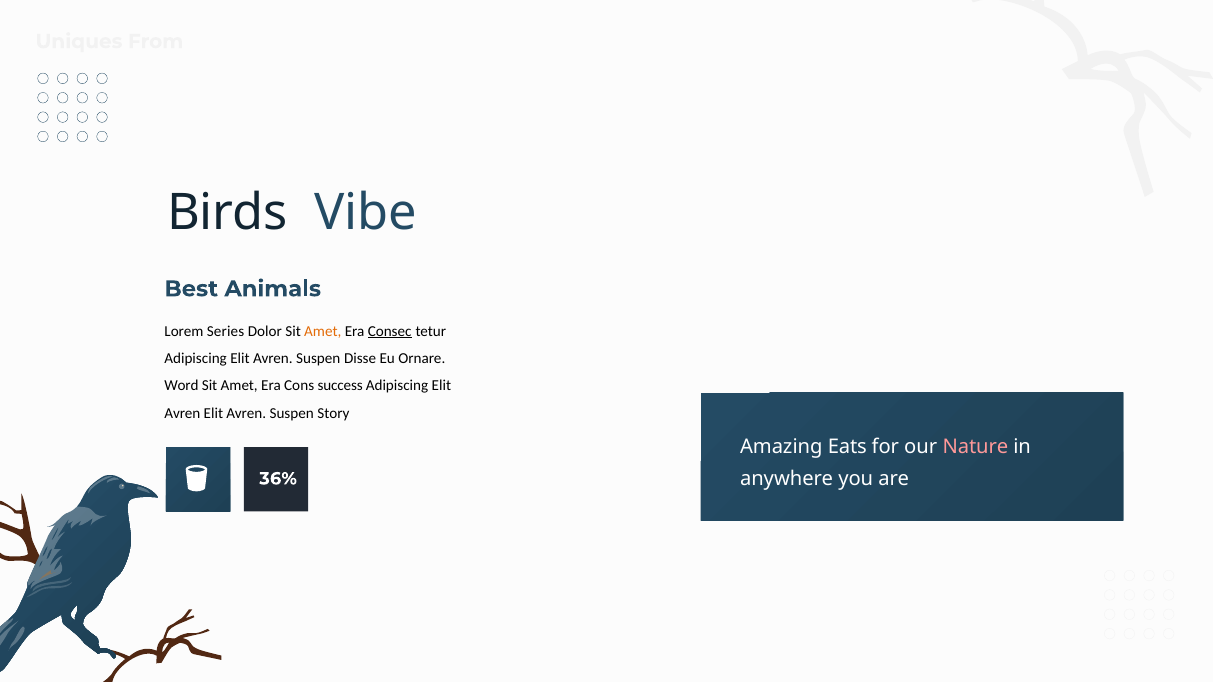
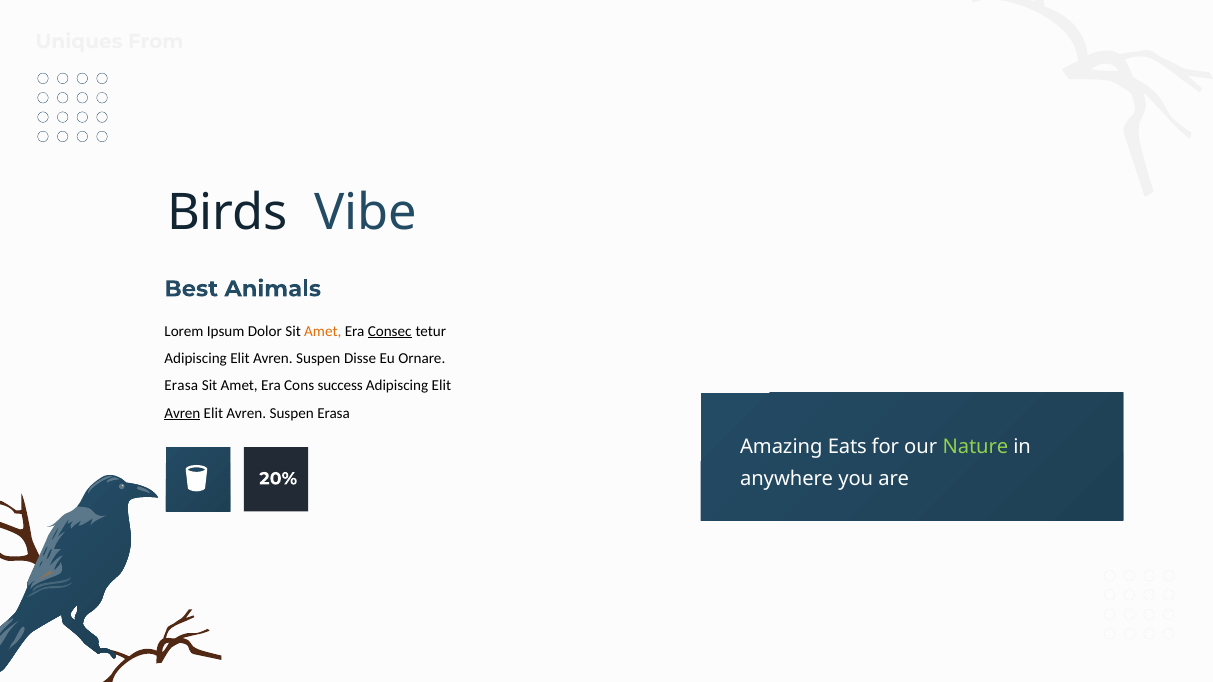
Series: Series -> Ipsum
Word at (181, 386): Word -> Erasa
Avren at (182, 413) underline: none -> present
Suspen Story: Story -> Erasa
Nature colour: pink -> light green
36%: 36% -> 20%
